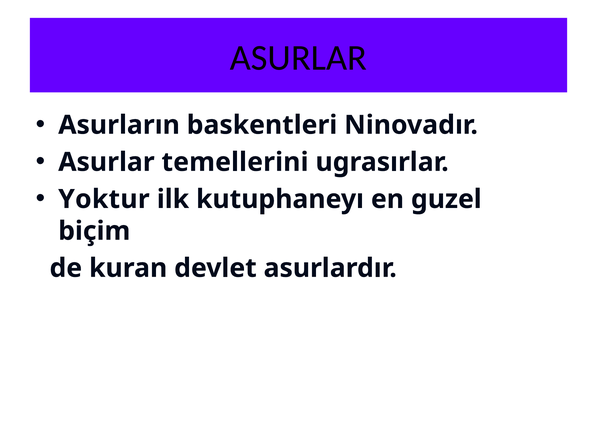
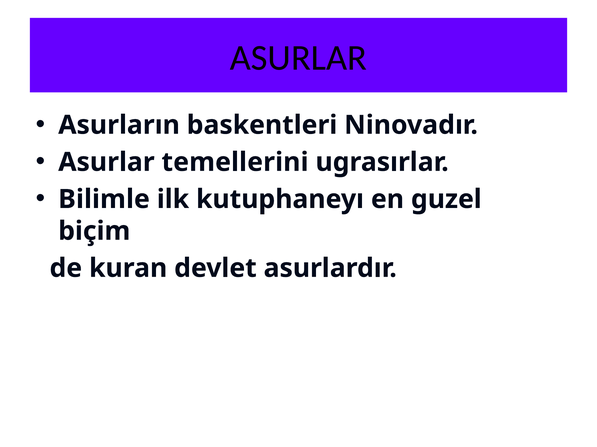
Yoktur: Yoktur -> Bilimle
